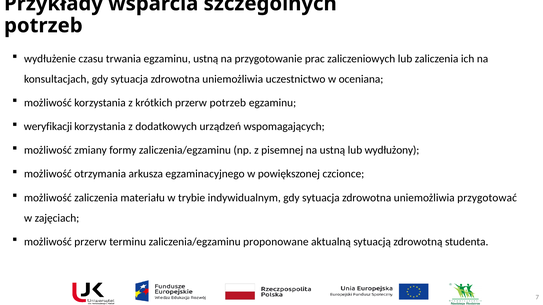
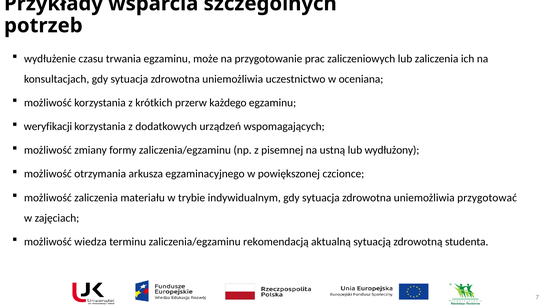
egzaminu ustną: ustną -> może
przerw potrzeb: potrzeb -> każdego
możliwość przerw: przerw -> wiedza
proponowane: proponowane -> rekomendacją
